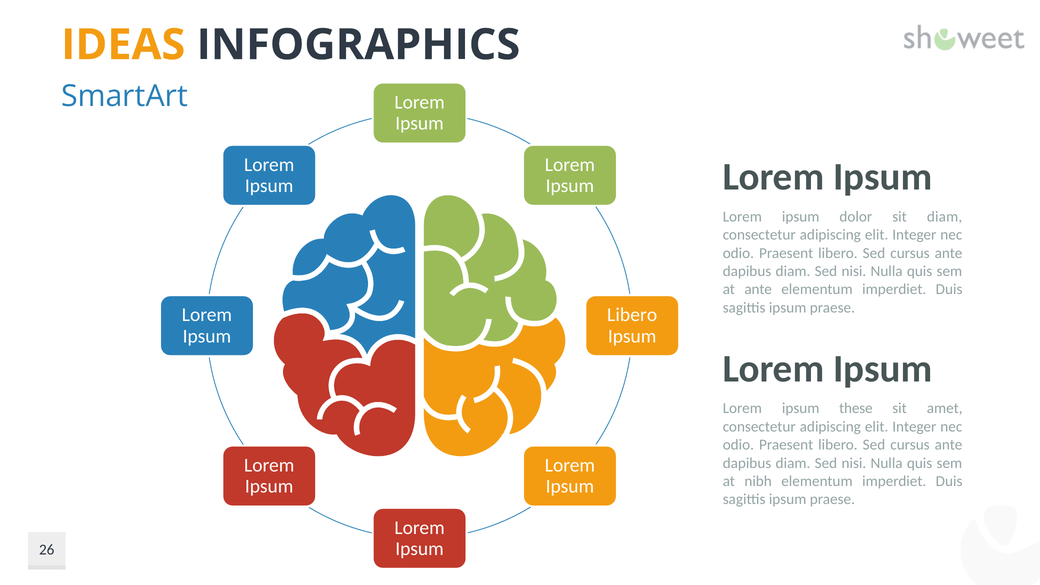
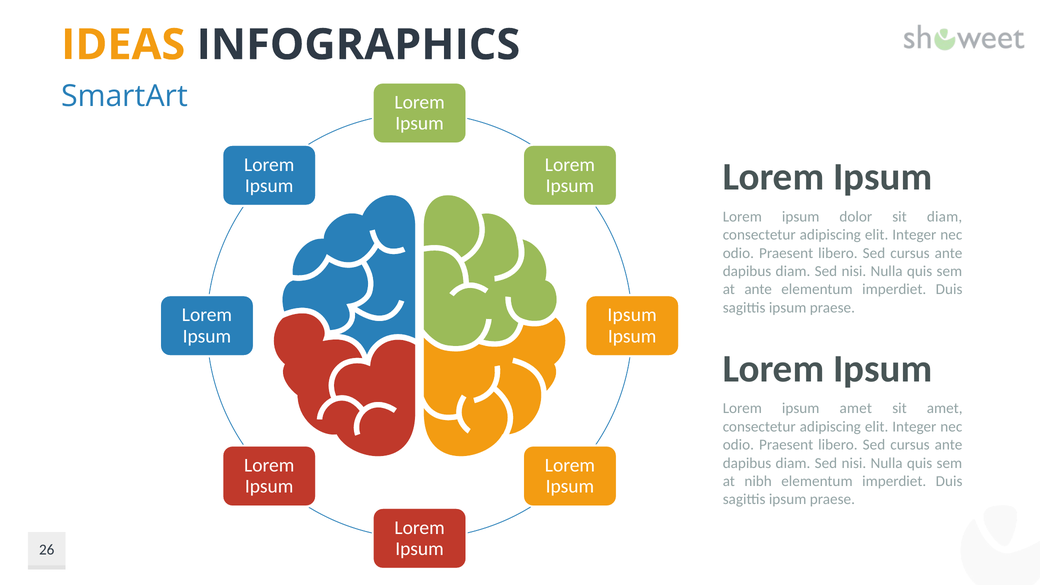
Libero at (632, 315): Libero -> Ipsum
ipsum these: these -> amet
